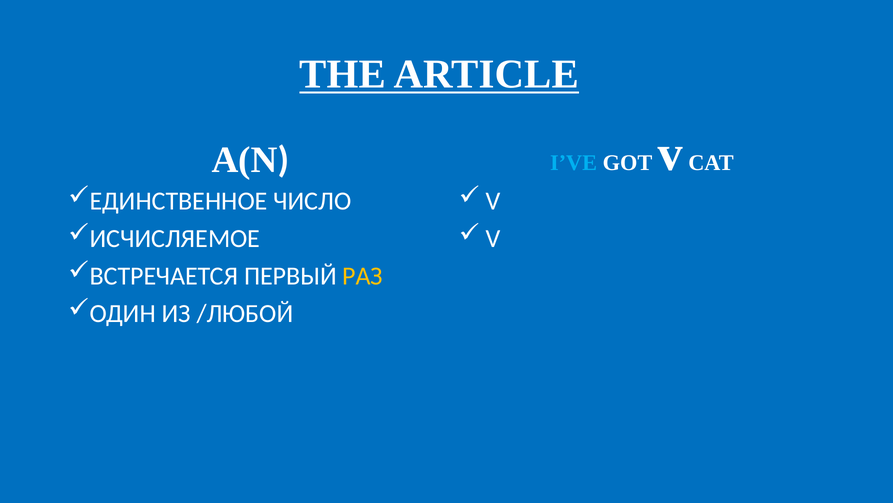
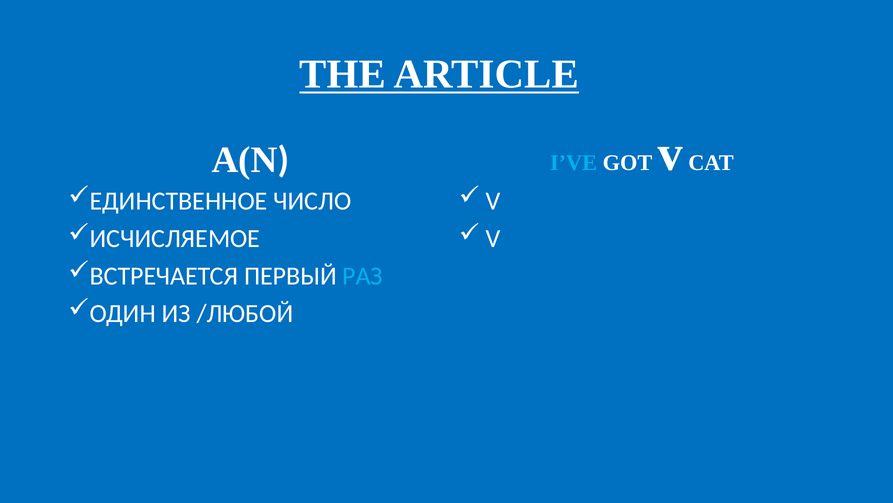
РАЗ colour: yellow -> light blue
